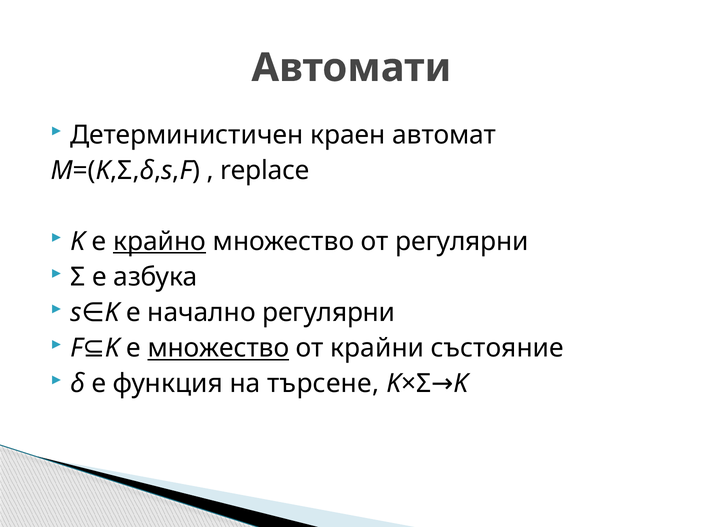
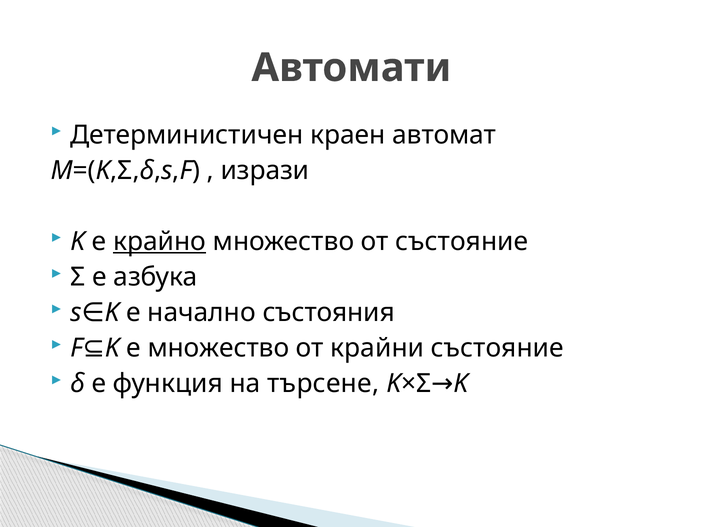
replace: replace -> изрази
от регулярни: регулярни -> състояние
начално регулярни: регулярни -> състояния
множество at (218, 348) underline: present -> none
